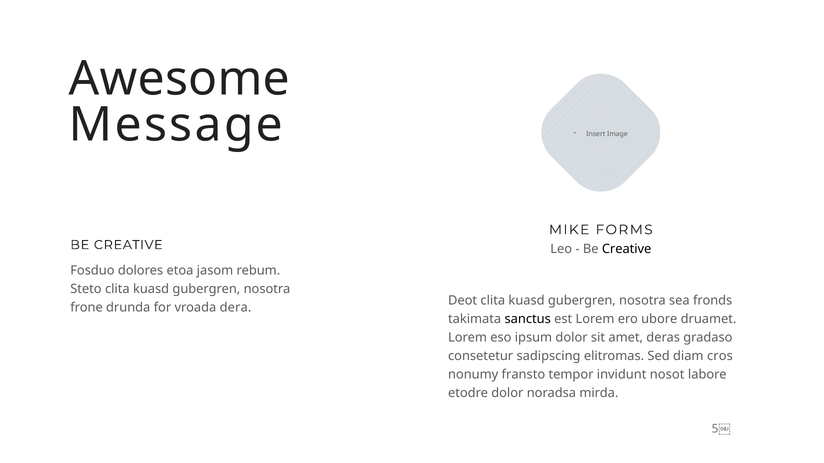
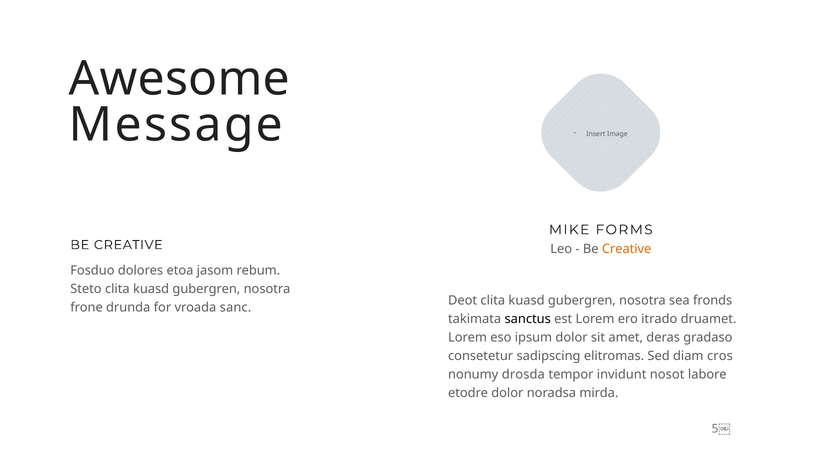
Creative at (627, 249) colour: black -> orange
dera: dera -> sanc
ubore: ubore -> itrado
fransto: fransto -> drosda
